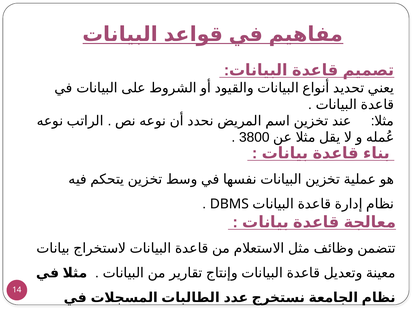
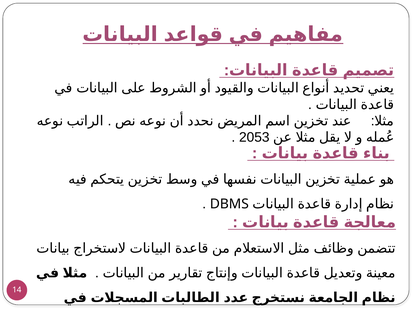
3800: 3800 -> 2053
